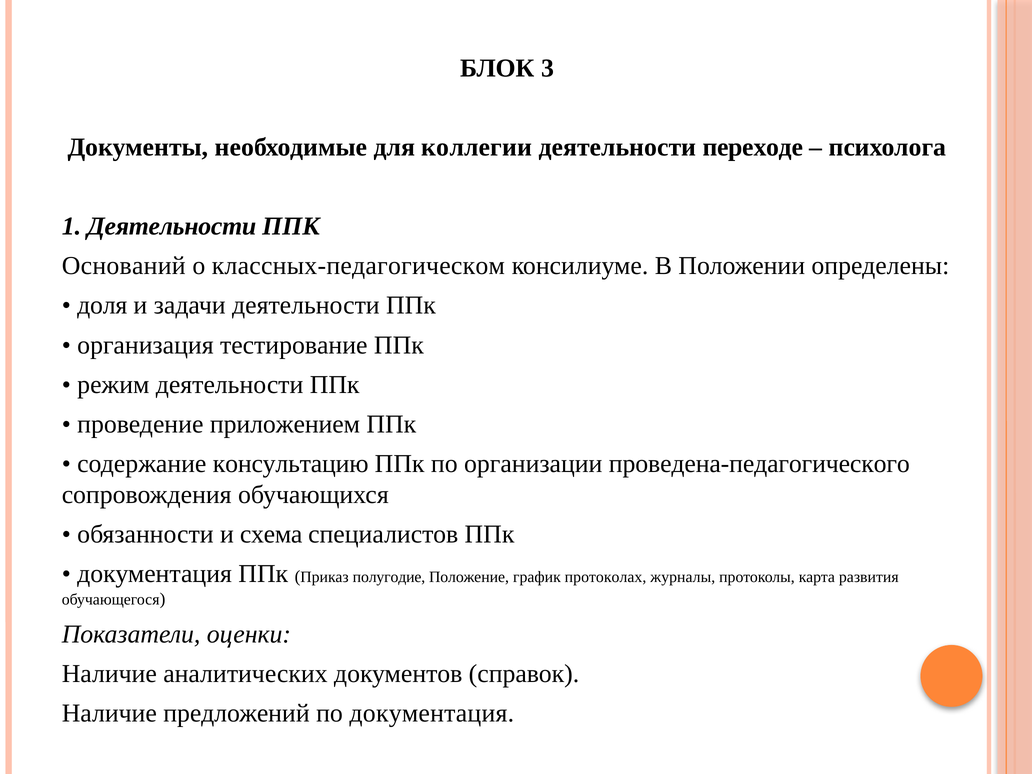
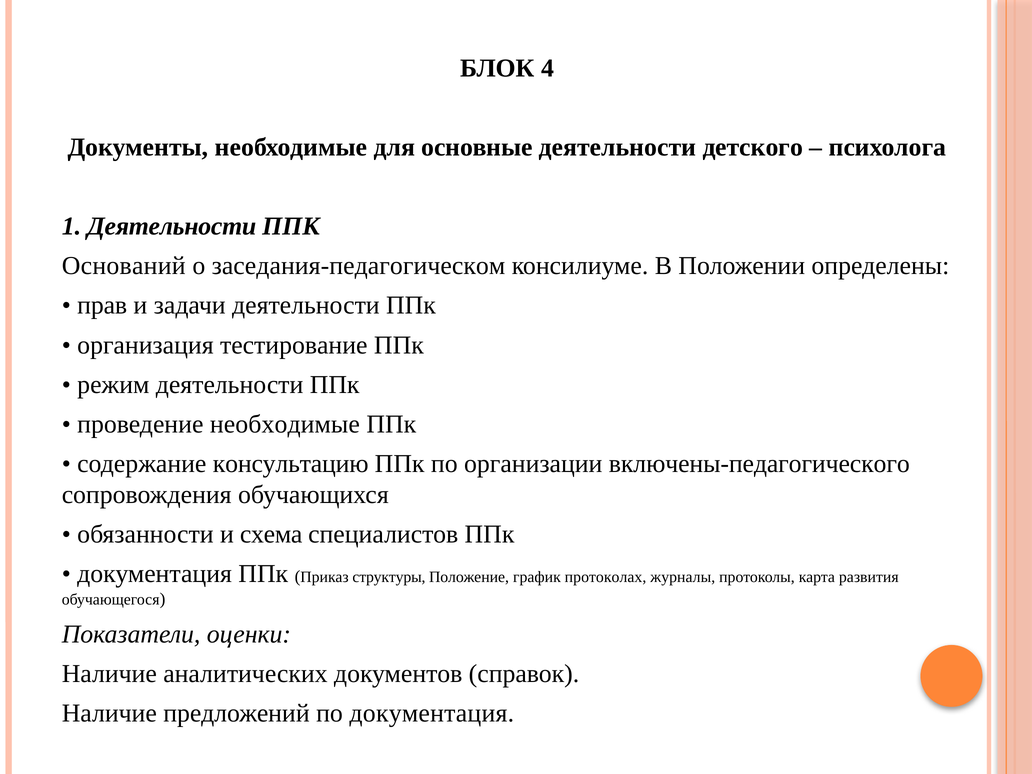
3: 3 -> 4
коллегии: коллегии -> основные
переходе: переходе -> детского
классных-педагогическом: классных-педагогическом -> заседания-педагогическом
доля: доля -> прав
проведение приложением: приложением -> необходимые
проведена-педагогического: проведена-педагогического -> включены-педагогического
полугодие: полугодие -> структуры
